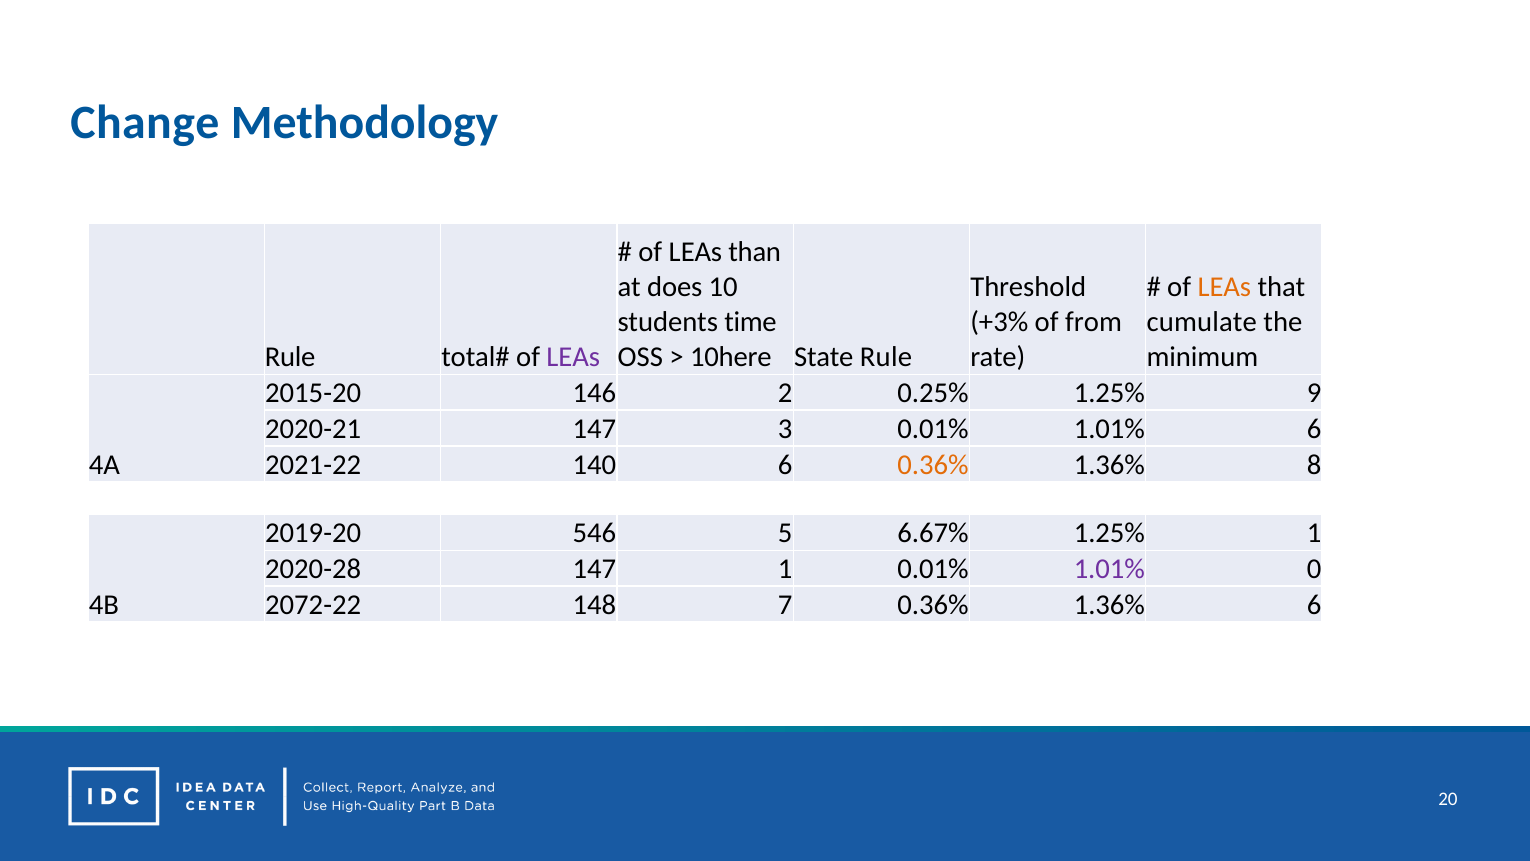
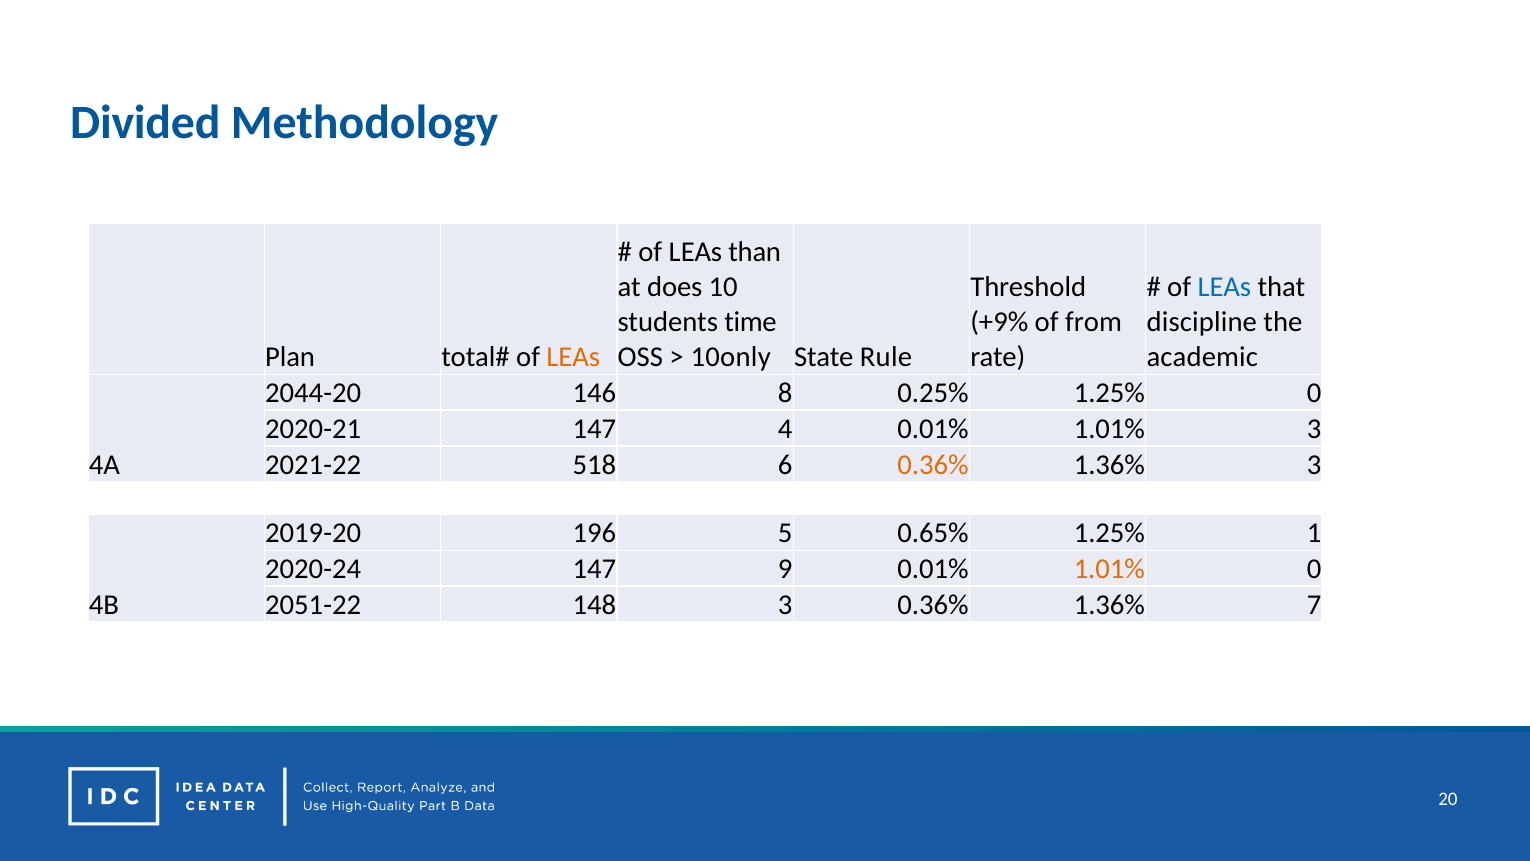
Change: Change -> Divided
LEAs at (1224, 287) colour: orange -> blue
+3%: +3% -> +9%
cumulate: cumulate -> discipline
Rule at (290, 357): Rule -> Plan
LEAs at (573, 357) colour: purple -> orange
10here: 10here -> 10only
minimum: minimum -> academic
2015-20: 2015-20 -> 2044-20
2: 2 -> 8
1.25% 9: 9 -> 0
3: 3 -> 4
1.01% 6: 6 -> 3
140: 140 -> 518
1.36% 8: 8 -> 3
546: 546 -> 196
6.67%: 6.67% -> 0.65%
2020-28: 2020-28 -> 2020-24
147 1: 1 -> 9
1.01% at (1109, 569) colour: purple -> orange
2072-22: 2072-22 -> 2051-22
148 7: 7 -> 3
1.36% 6: 6 -> 7
